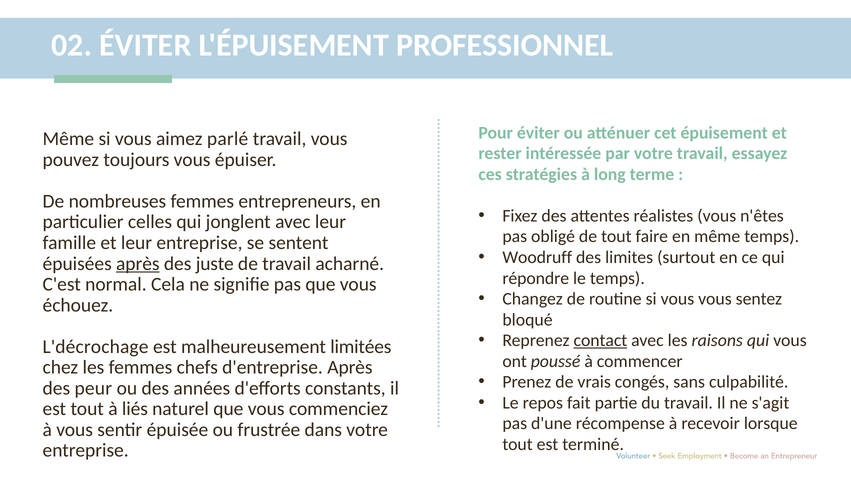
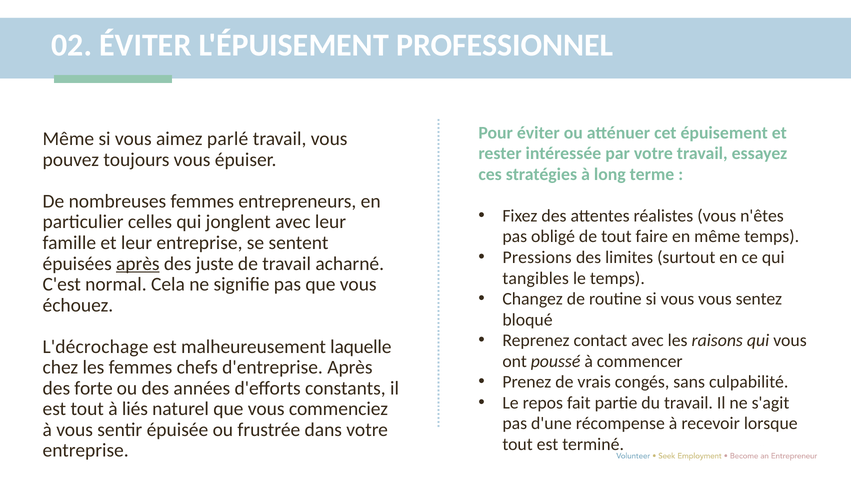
Woodruff: Woodruff -> Pressions
répondre: répondre -> tangibles
contact underline: present -> none
limitées: limitées -> laquelle
peur: peur -> forte
